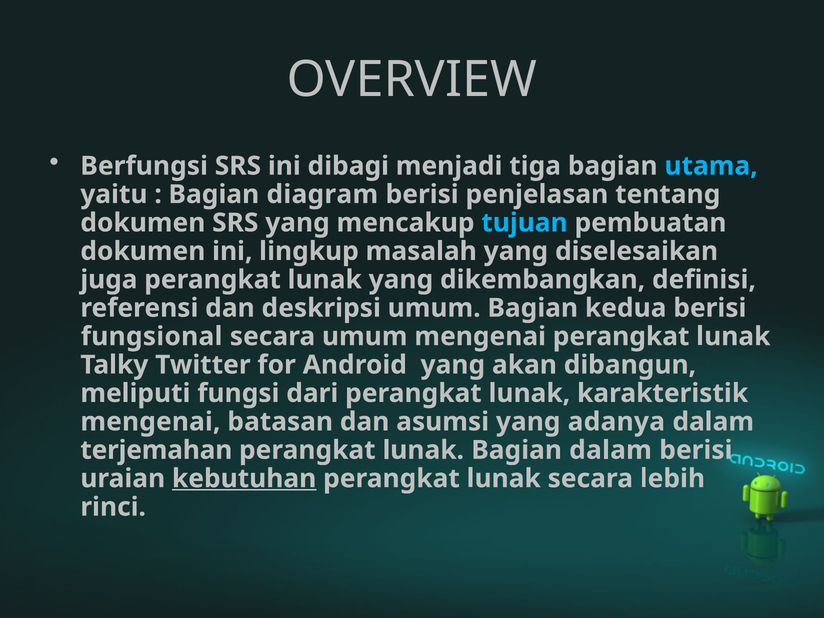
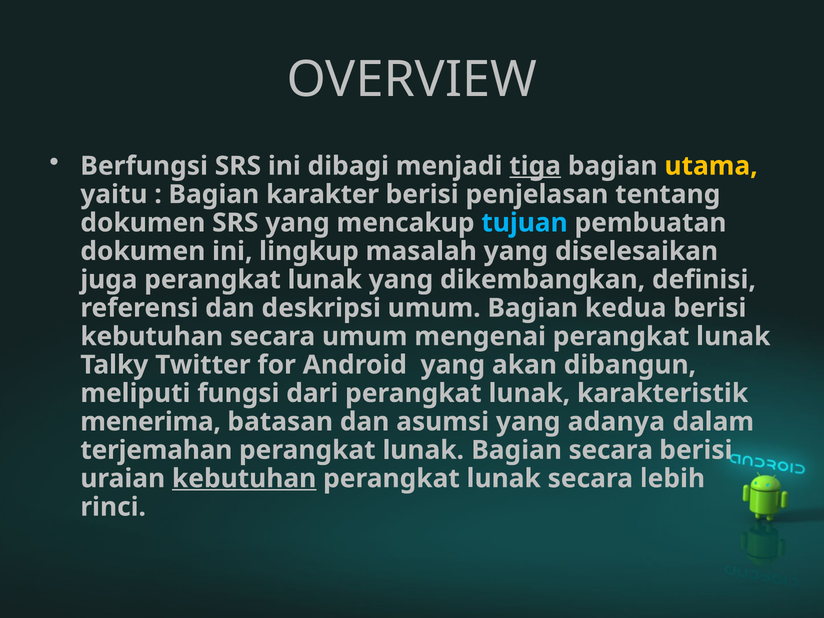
tiga underline: none -> present
utama colour: light blue -> yellow
diagram: diagram -> karakter
fungsional at (152, 336): fungsional -> kebutuhan
mengenai at (150, 422): mengenai -> menerima
Bagian dalam: dalam -> secara
